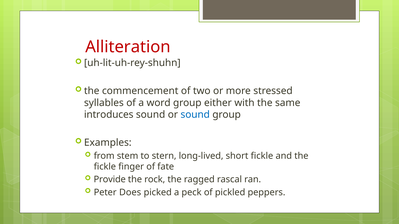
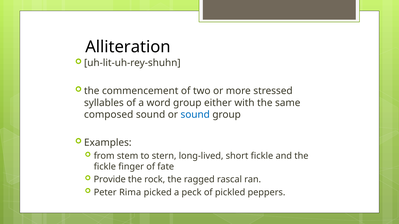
Alliteration colour: red -> black
introduces: introduces -> composed
Does: Does -> Rima
